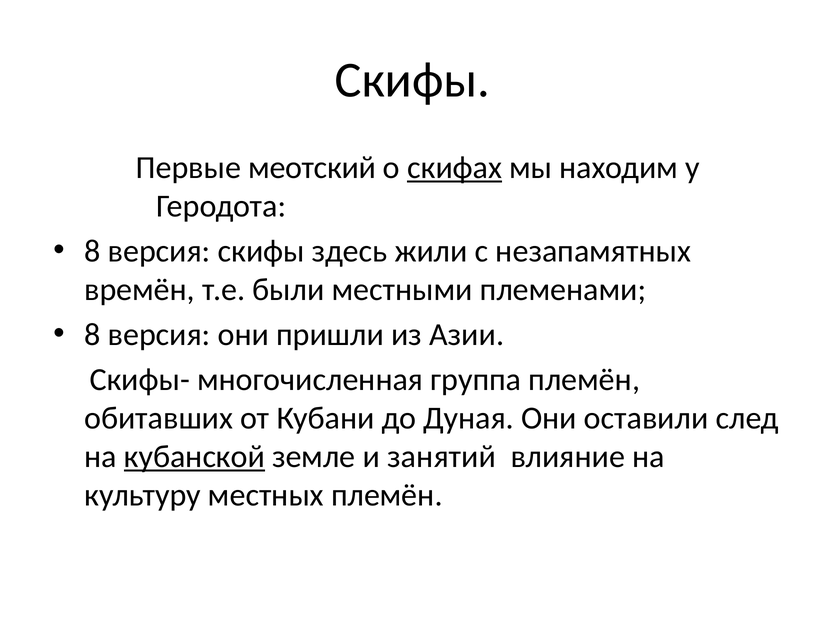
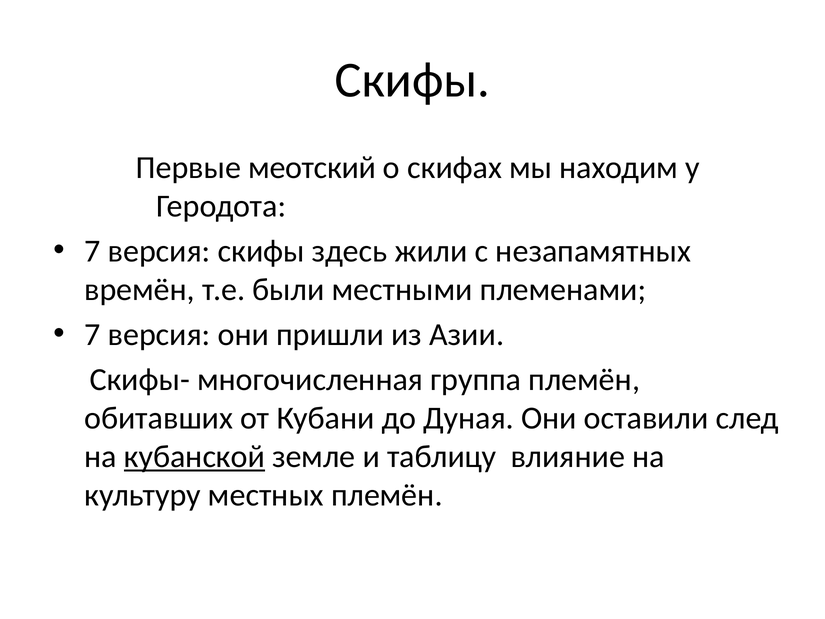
скифах underline: present -> none
8 at (92, 251): 8 -> 7
8 at (92, 334): 8 -> 7
занятий: занятий -> таблицу
